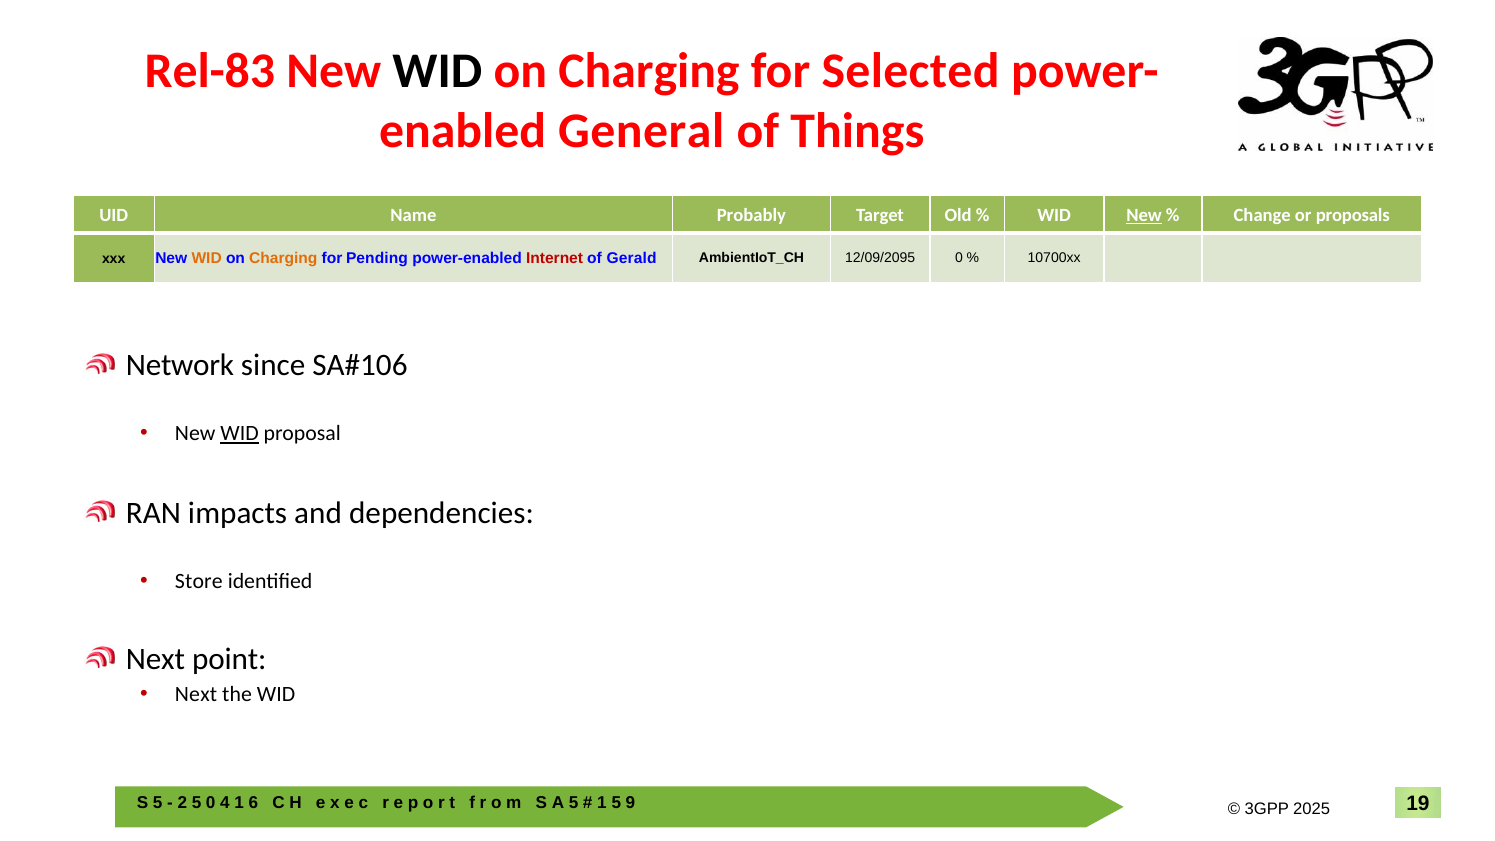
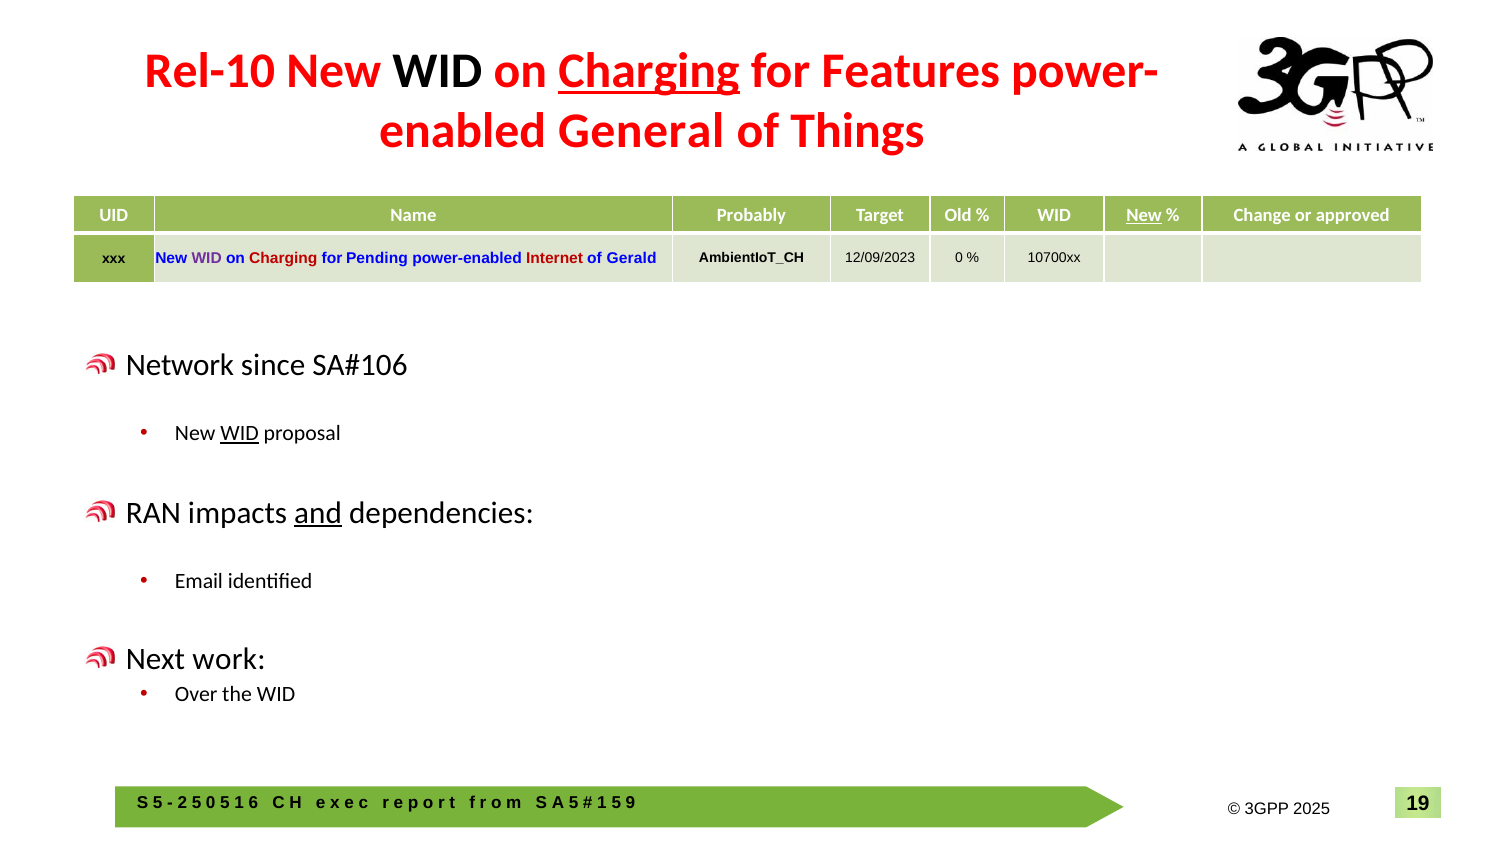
Rel-83: Rel-83 -> Rel-10
Charging at (649, 71) underline: none -> present
Selected: Selected -> Features
proposals: proposals -> approved
WID at (207, 258) colour: orange -> purple
Charging at (283, 258) colour: orange -> red
12/09/2095: 12/09/2095 -> 12/09/2023
and underline: none -> present
Store: Store -> Email
point: point -> work
Next at (196, 694): Next -> Over
0 4: 4 -> 5
